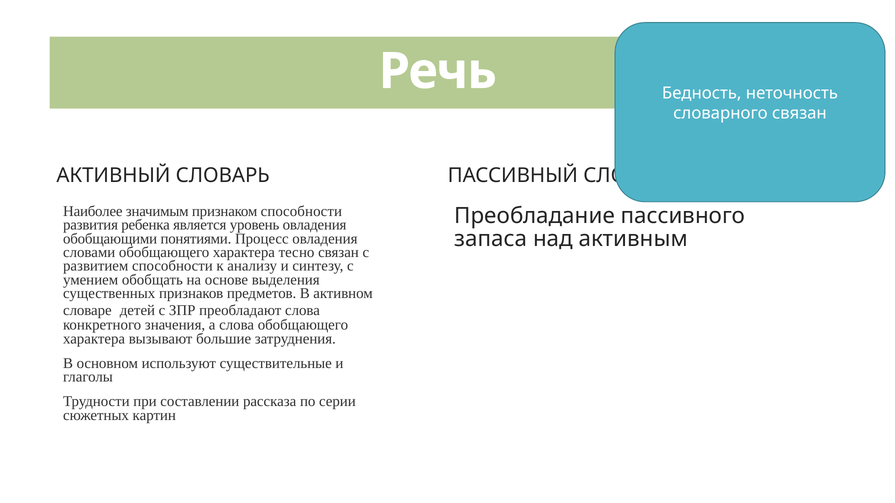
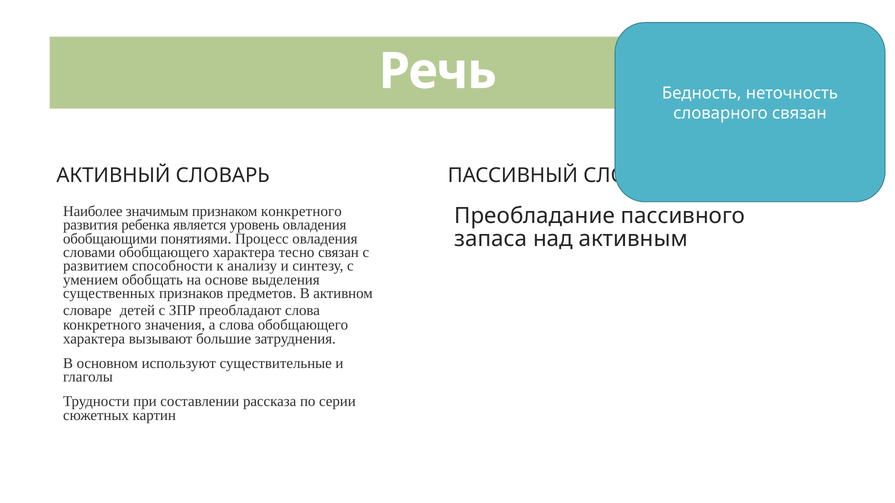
признаком способности: способности -> конкретного
